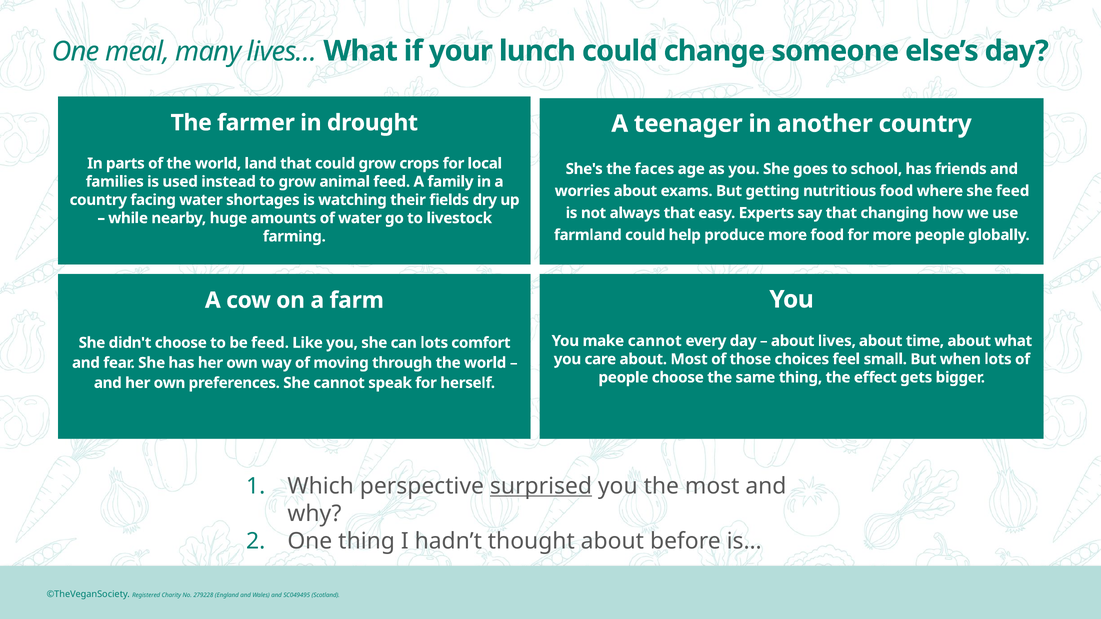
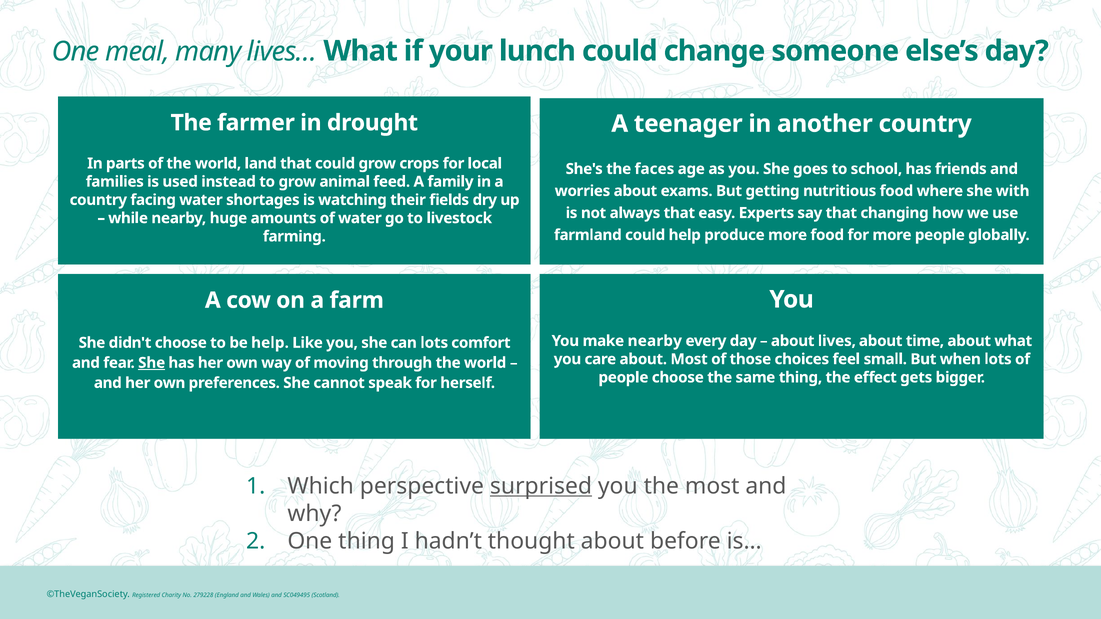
she feed: feed -> with
make cannot: cannot -> nearby
be feed: feed -> help
She at (152, 363) underline: none -> present
